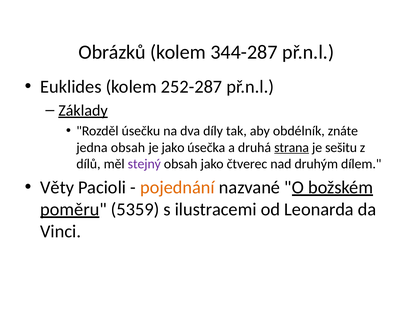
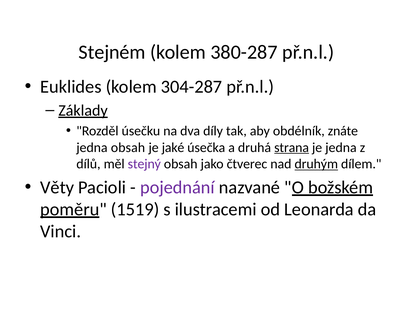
Obrázků: Obrázků -> Stejném
344-287: 344-287 -> 380-287
252-287: 252-287 -> 304-287
je jako: jako -> jaké
je sešitu: sešitu -> jedna
druhým underline: none -> present
pojednání colour: orange -> purple
5359: 5359 -> 1519
